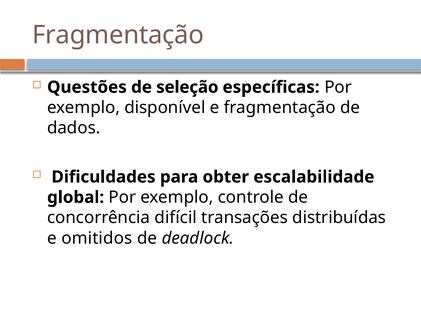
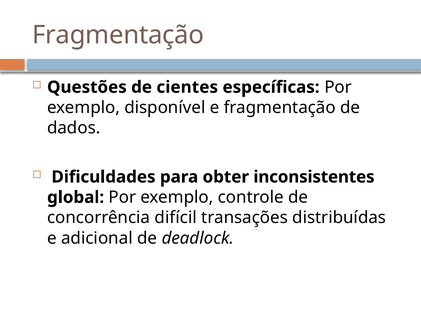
seleção: seleção -> cientes
escalabilidade: escalabilidade -> inconsistentes
omitidos: omitidos -> adicional
